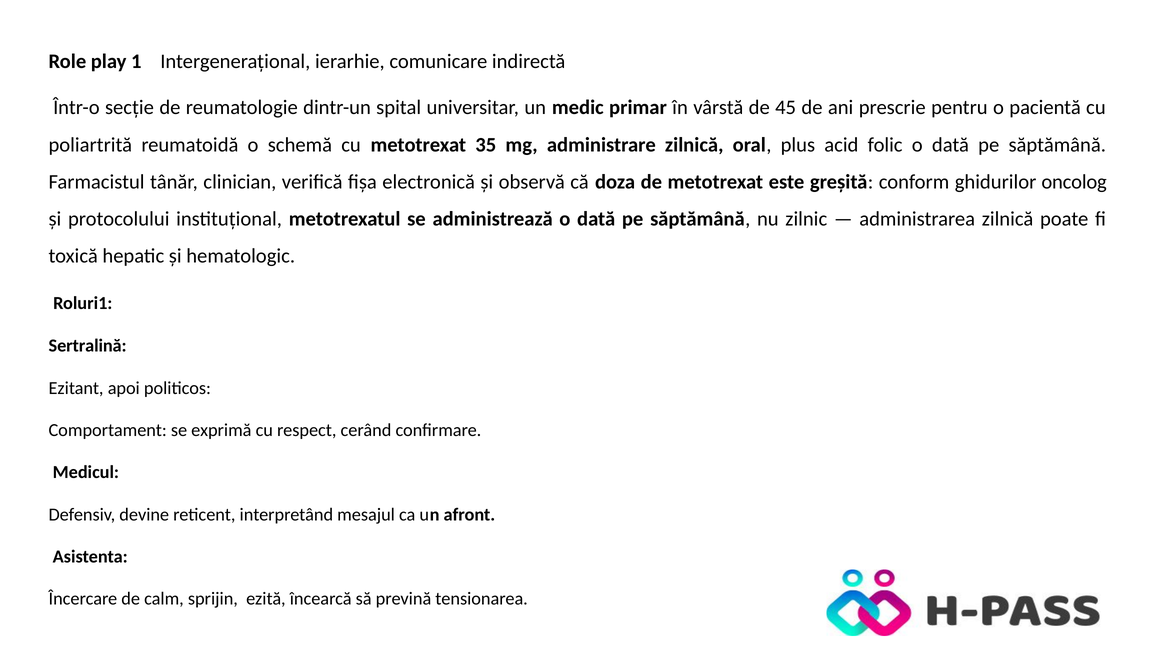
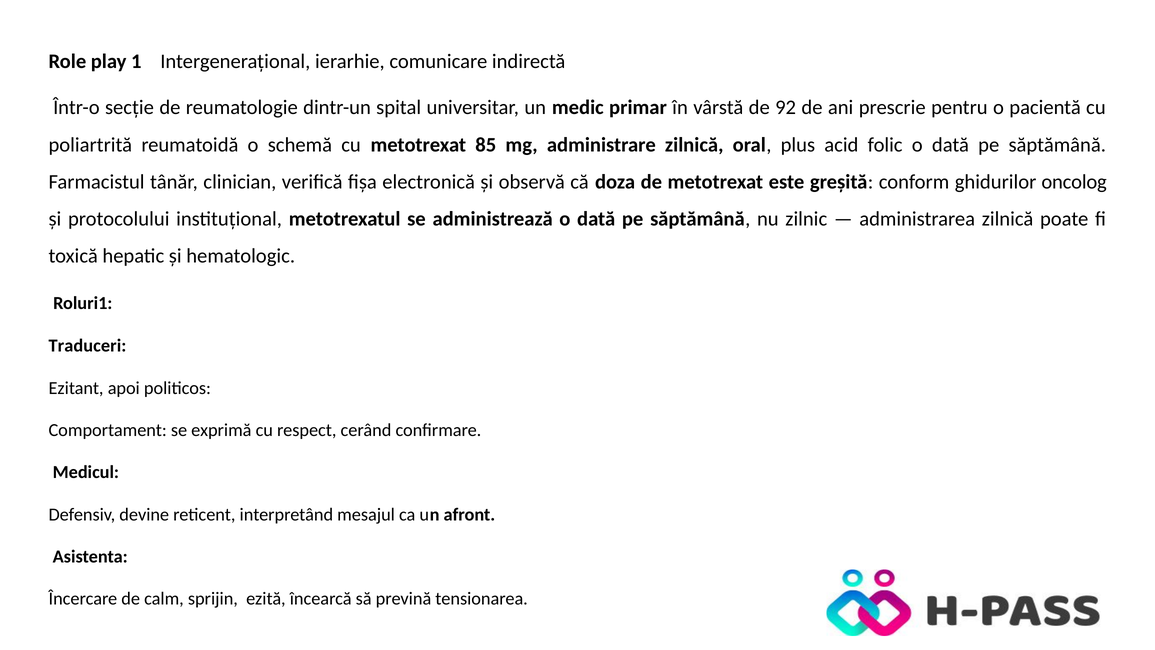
45: 45 -> 92
35: 35 -> 85
Sertralină: Sertralină -> Traduceri
